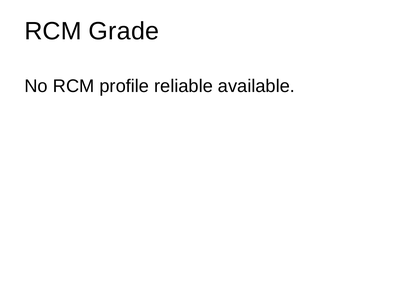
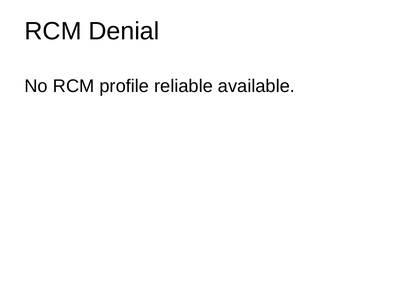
Grade: Grade -> Denial
